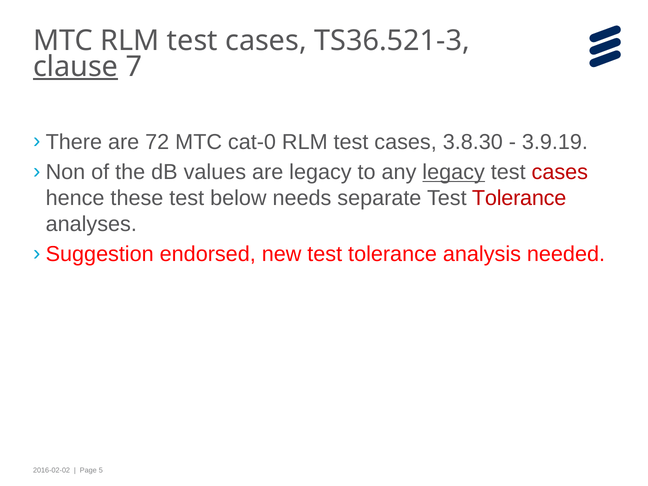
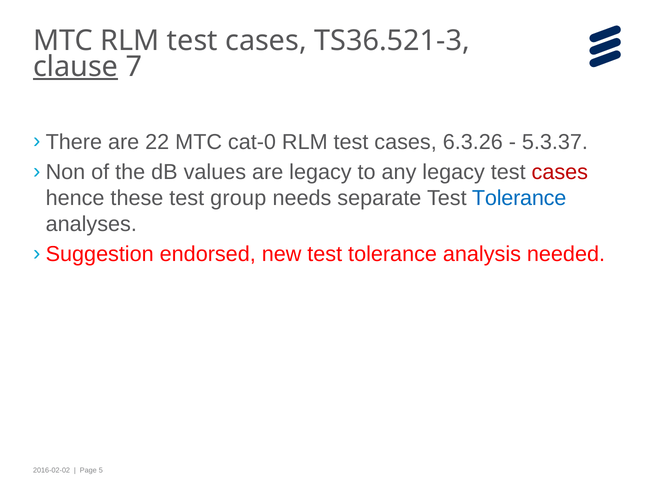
72: 72 -> 22
3.8.30: 3.8.30 -> 6.3.26
3.9.19: 3.9.19 -> 5.3.37
legacy at (454, 172) underline: present -> none
below: below -> group
Tolerance at (519, 198) colour: red -> blue
